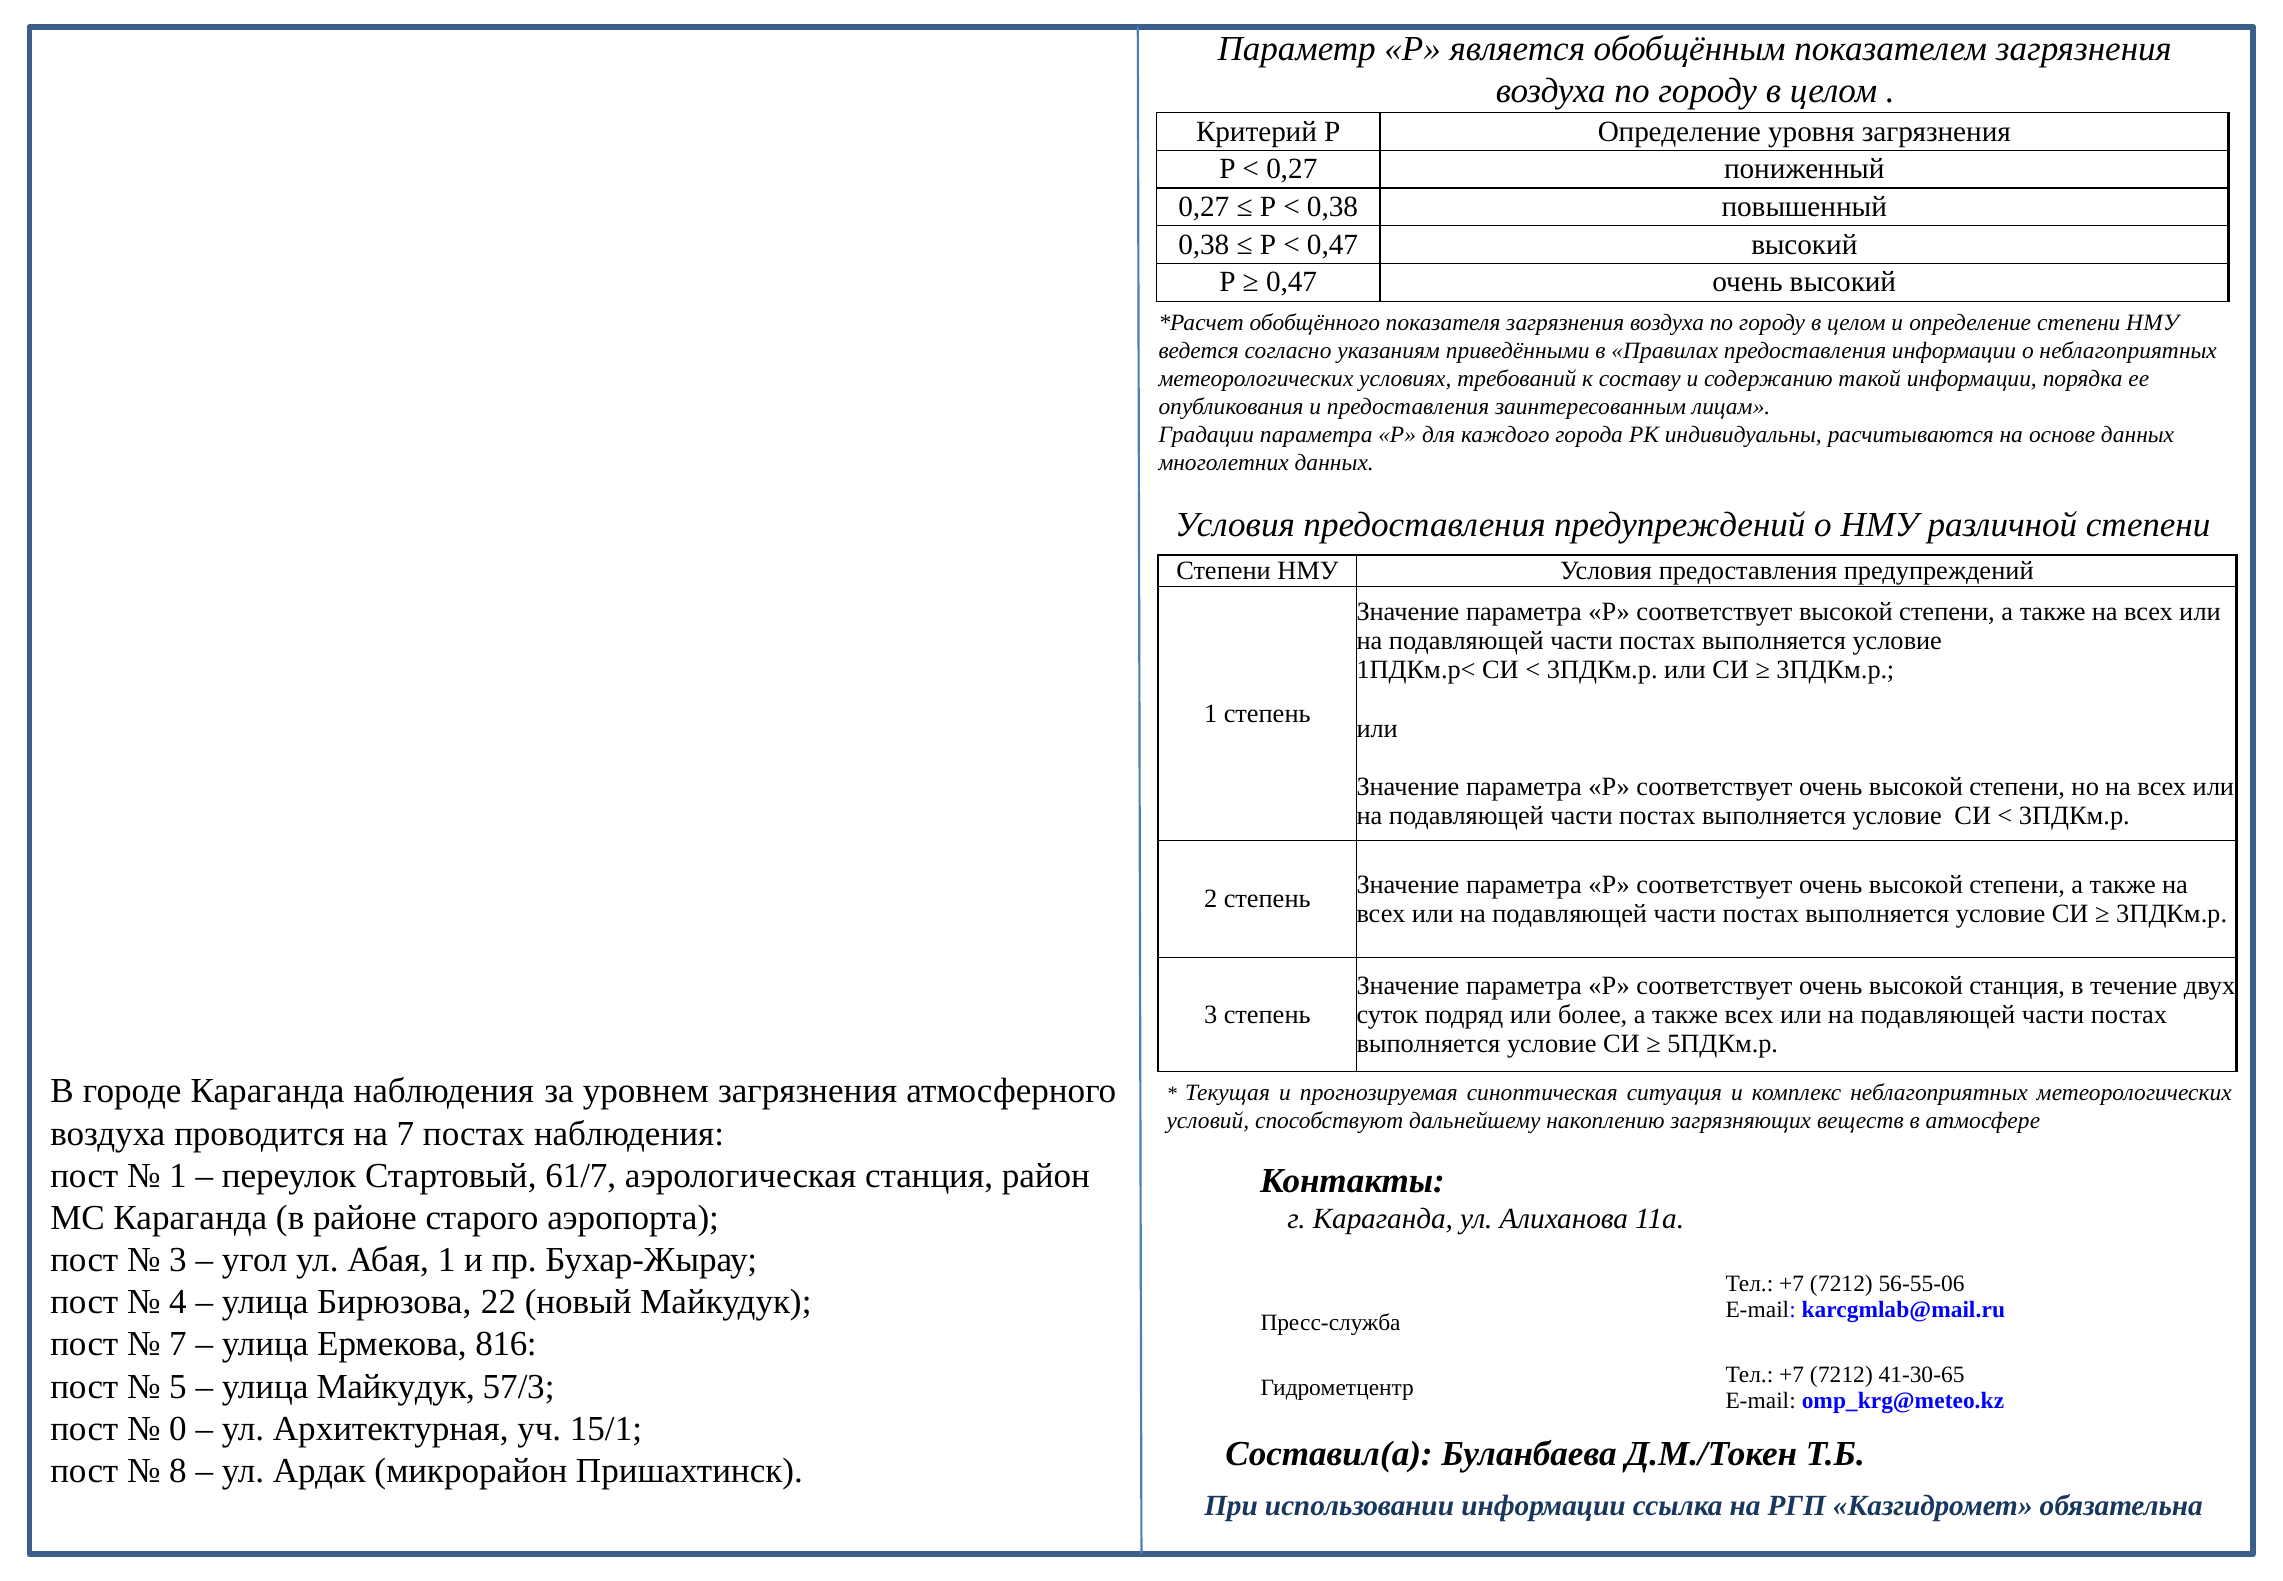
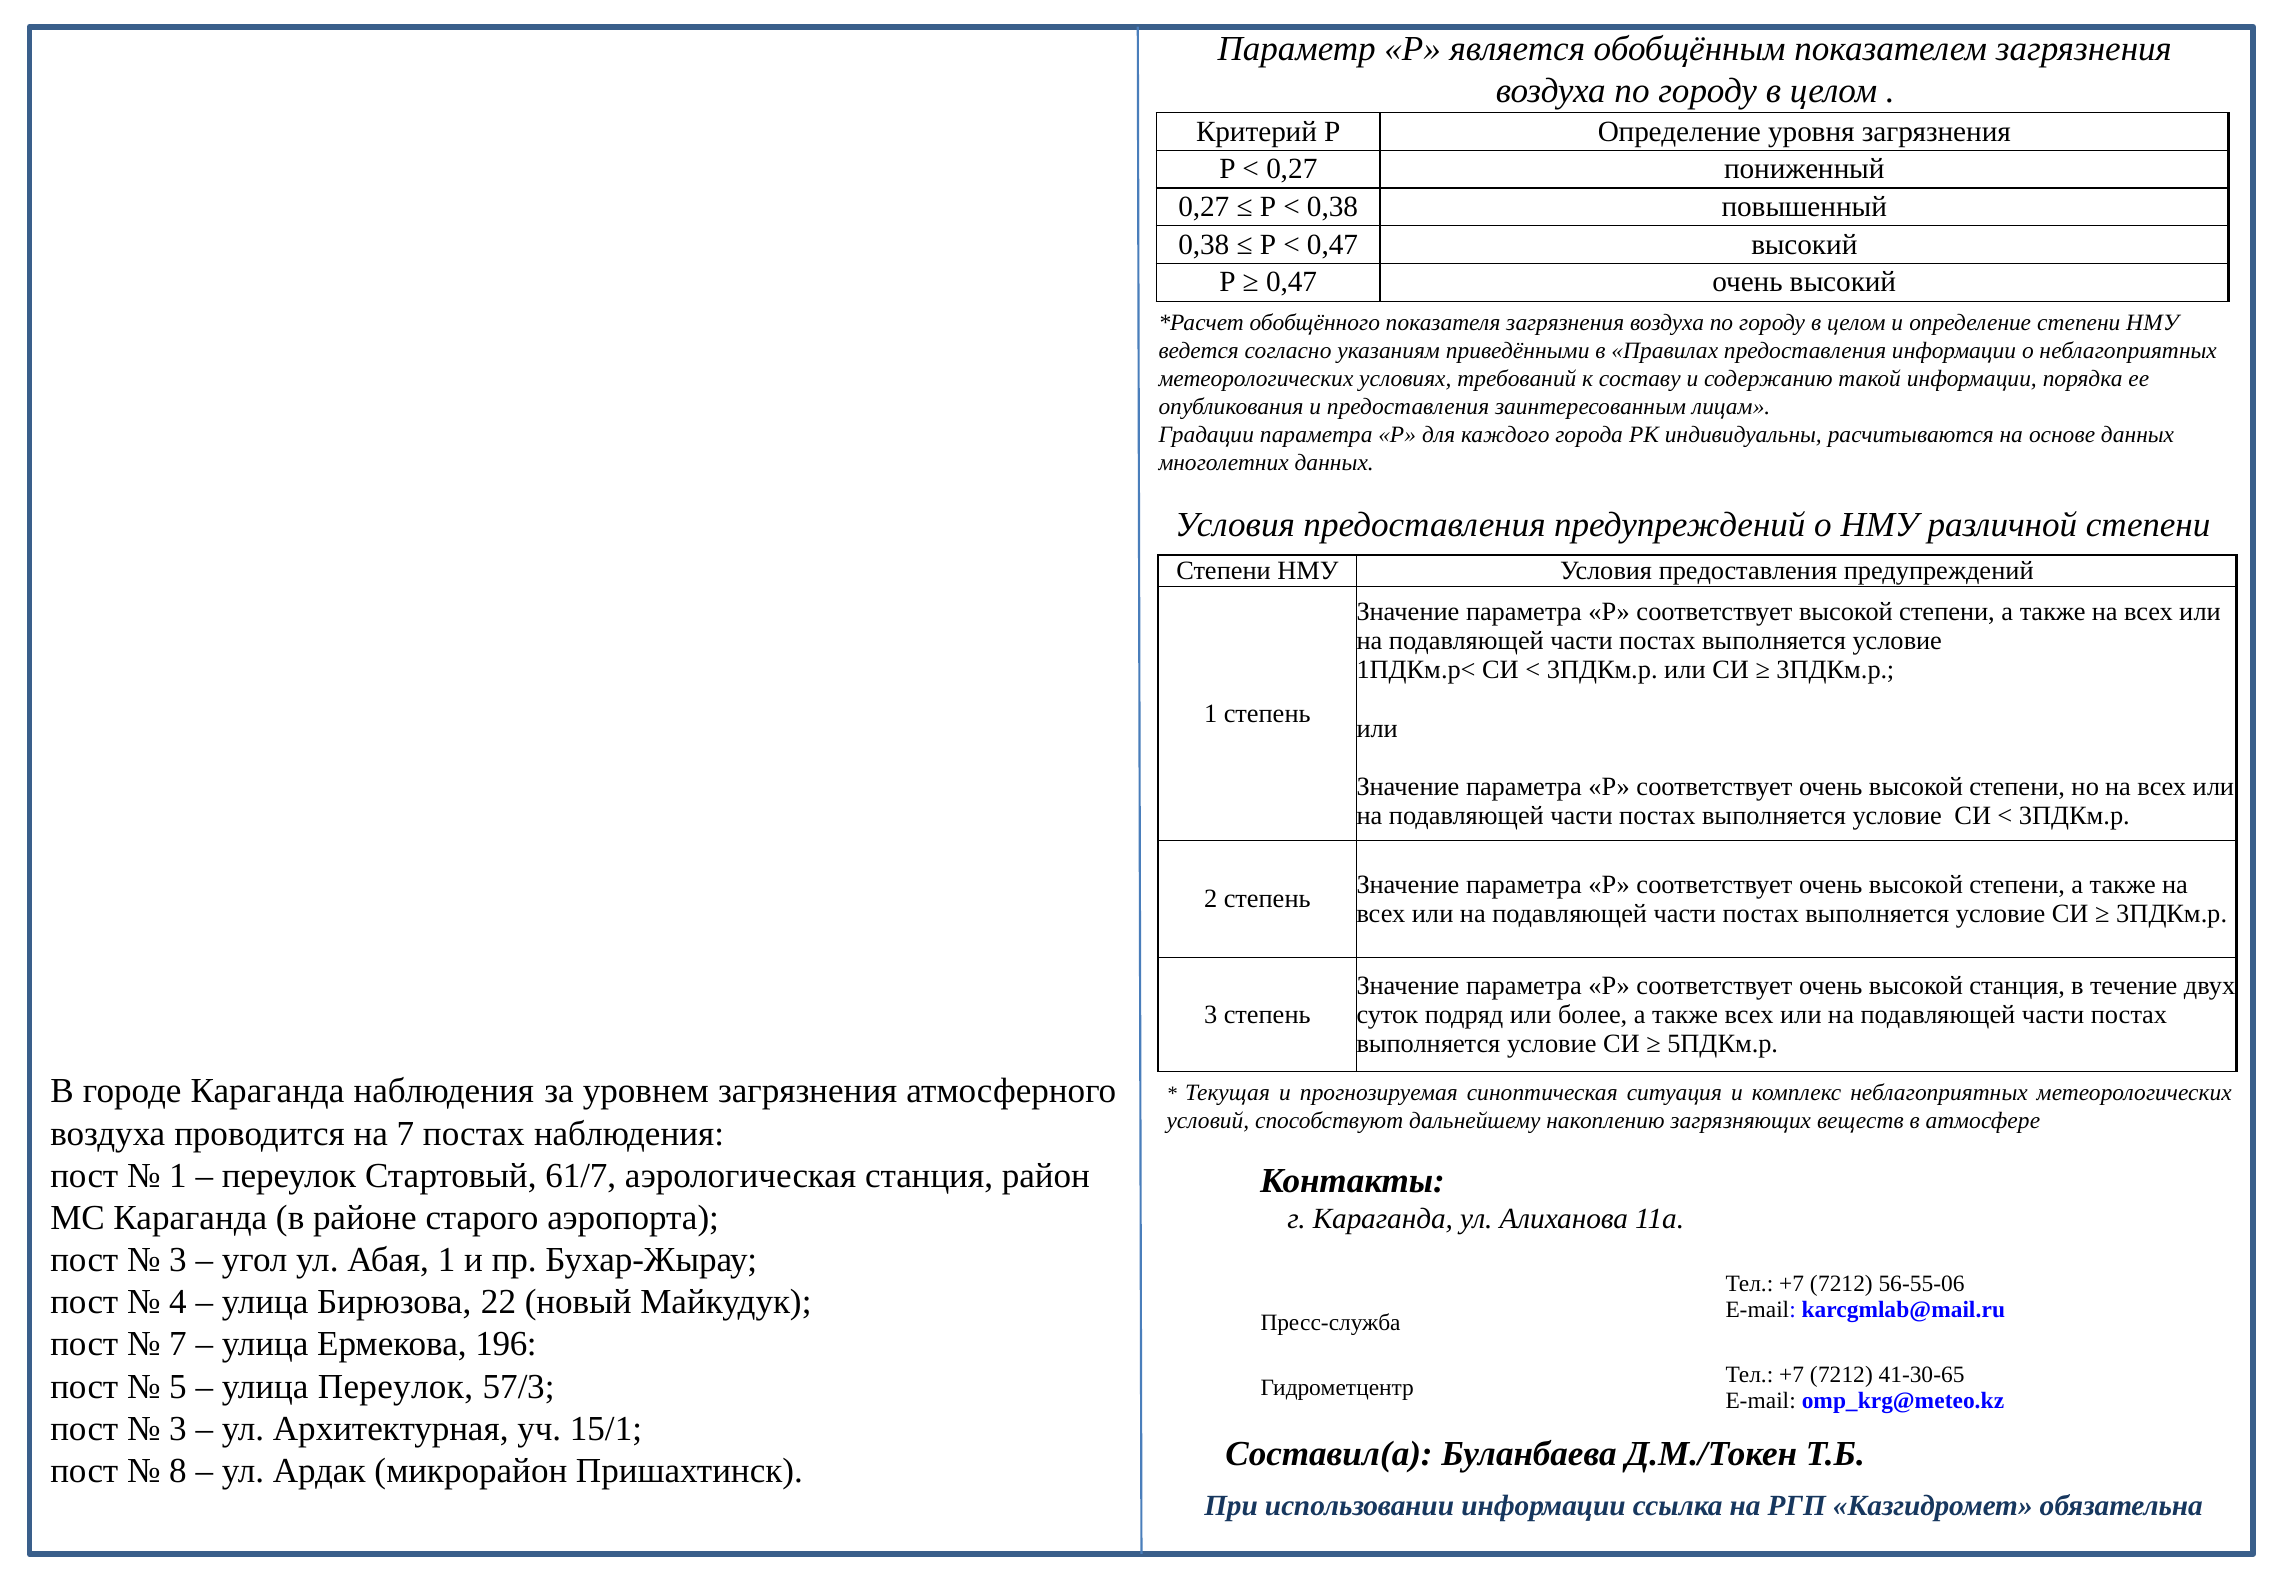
816: 816 -> 196
улица Майкудук: Майкудук -> Переулок
0 at (178, 1428): 0 -> 3
